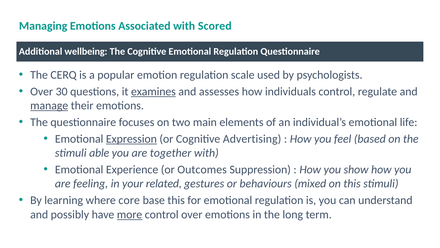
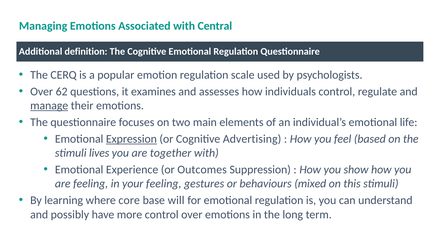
Scored: Scored -> Central
wellbeing: wellbeing -> definition
30: 30 -> 62
examines underline: present -> none
able: able -> lives
your related: related -> feeling
base this: this -> will
more underline: present -> none
